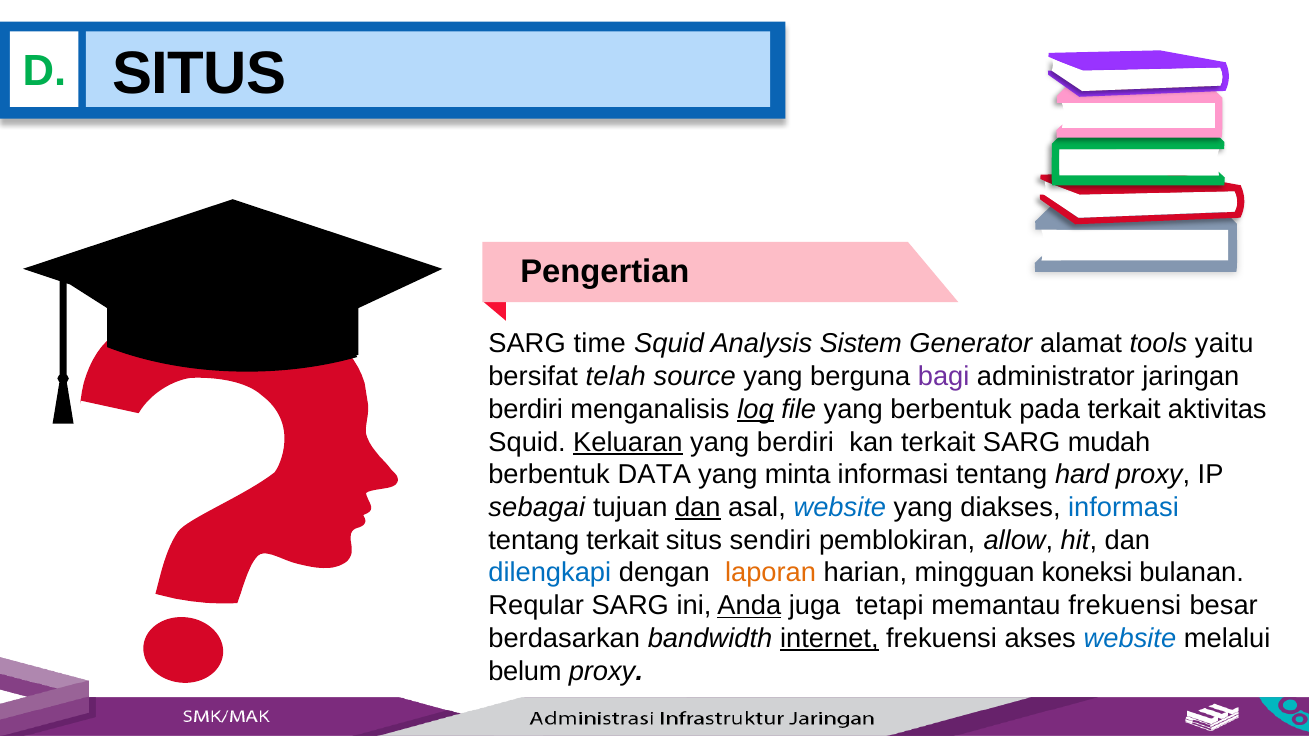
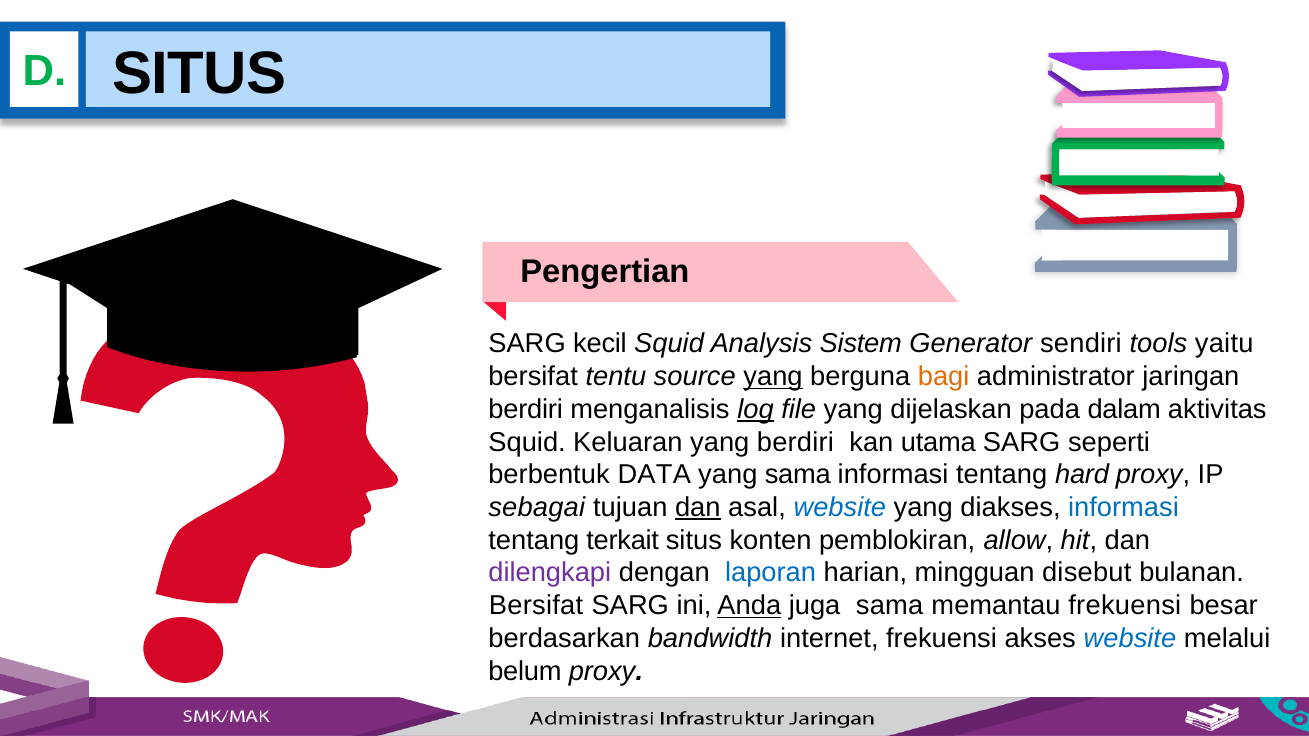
time: time -> kecil
alamat: alamat -> sendiri
telah: telah -> tentu
yang at (773, 377) underline: none -> present
bagi colour: purple -> orange
yang berbentuk: berbentuk -> dijelaskan
pada terkait: terkait -> dalam
Keluaran underline: present -> none
kan terkait: terkait -> utama
mudah: mudah -> seperti
yang minta: minta -> sama
sendiri: sendiri -> konten
dilengkapi colour: blue -> purple
laporan colour: orange -> blue
koneksi: koneksi -> disebut
Reqular at (536, 606): Reqular -> Bersifat
juga tetapi: tetapi -> sama
internet underline: present -> none
